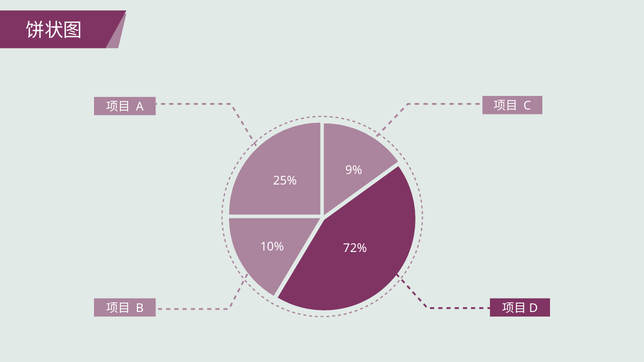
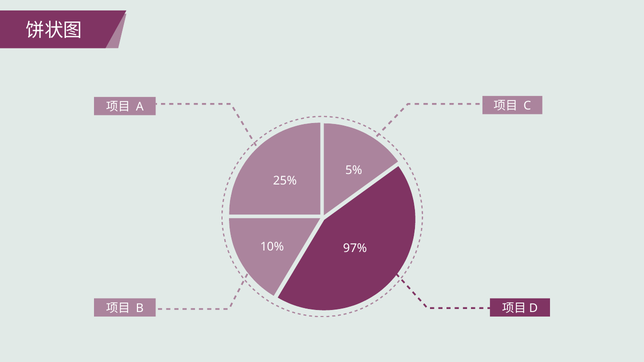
9%: 9% -> 5%
72%: 72% -> 97%
